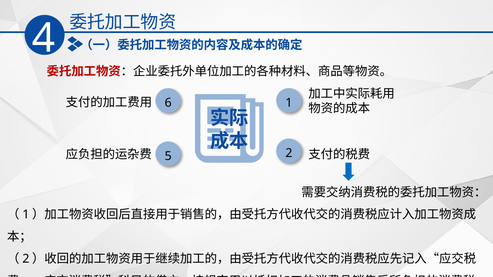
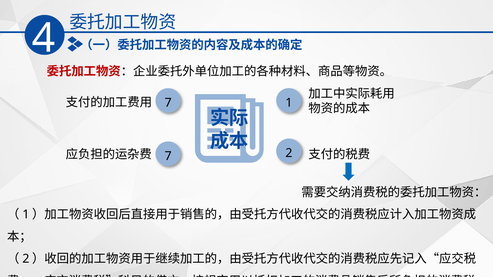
6 at (168, 103): 6 -> 7
5 at (168, 156): 5 -> 7
